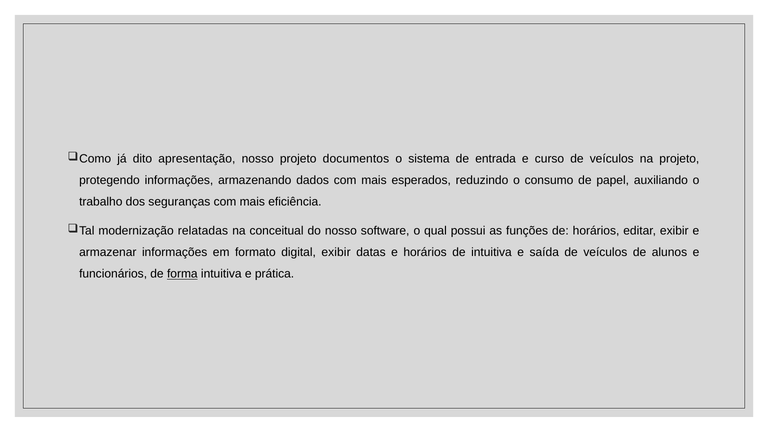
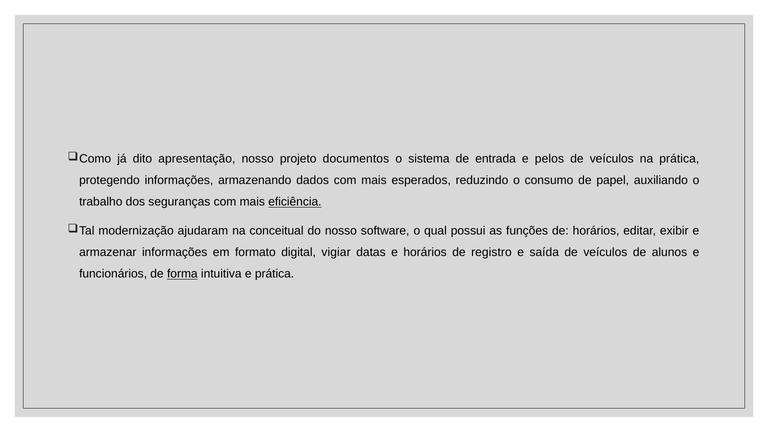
curso: curso -> pelos
na projeto: projeto -> prática
eficiência underline: none -> present
relatadas: relatadas -> ajudaram
digital exibir: exibir -> vigiar
de intuitiva: intuitiva -> registro
